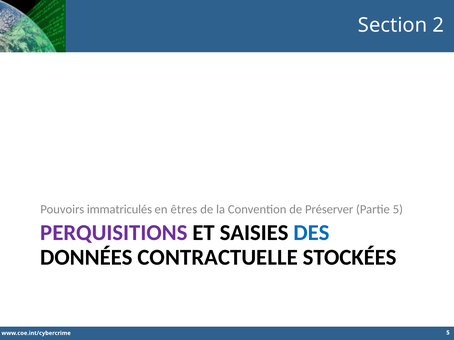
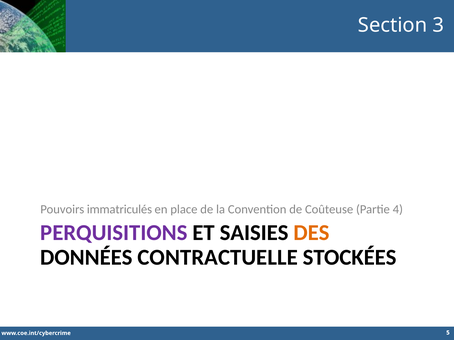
2: 2 -> 3
êtres: êtres -> place
Préserver: Préserver -> Coûteuse
Partie 5: 5 -> 4
DES colour: blue -> orange
